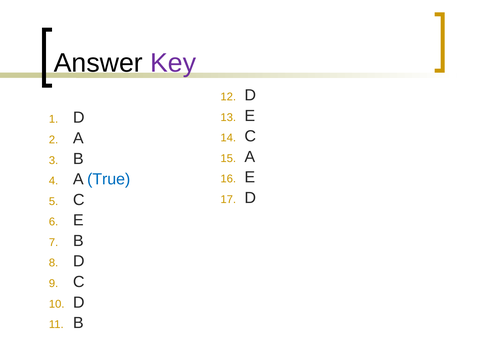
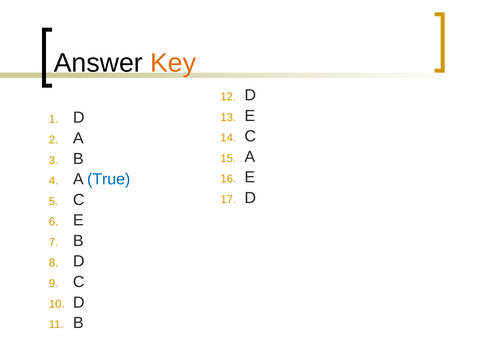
Key colour: purple -> orange
